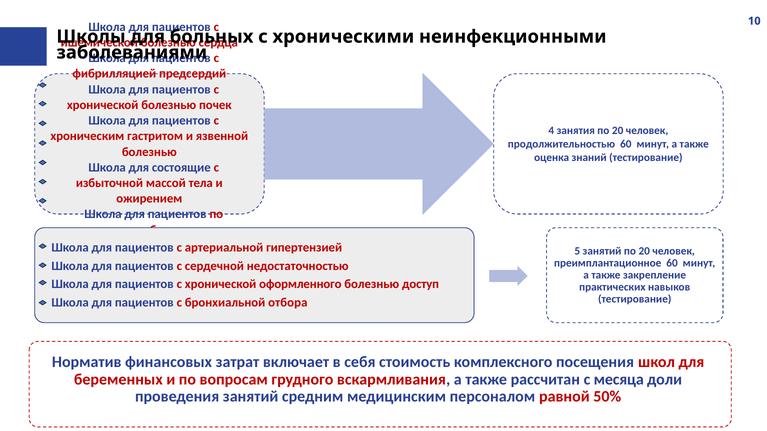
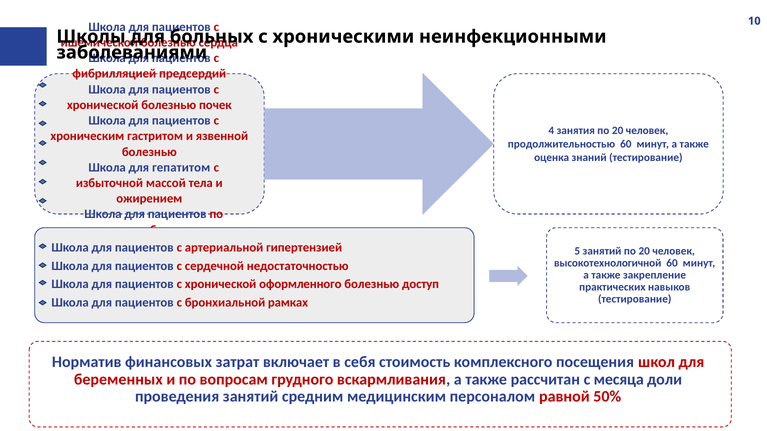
состоящие: состоящие -> гепатитом
преимплантационное: преимплантационное -> высокотехнологичной
отбора: отбора -> рамках
